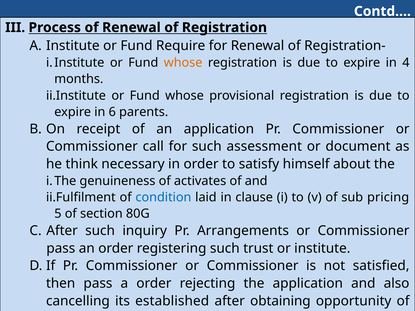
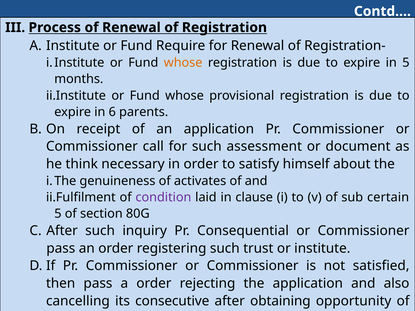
in 4: 4 -> 5
condition colour: blue -> purple
pricing: pricing -> certain
Arrangements: Arrangements -> Consequential
established: established -> consecutive
